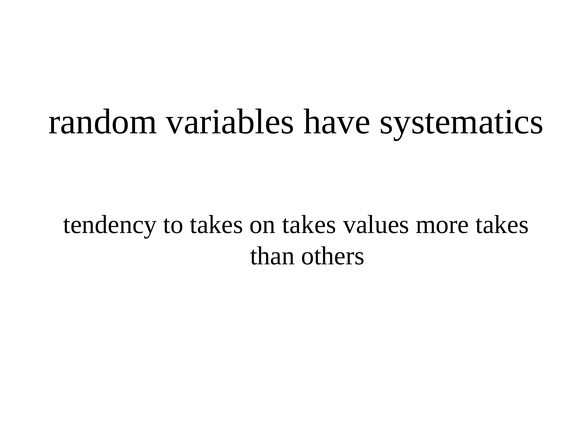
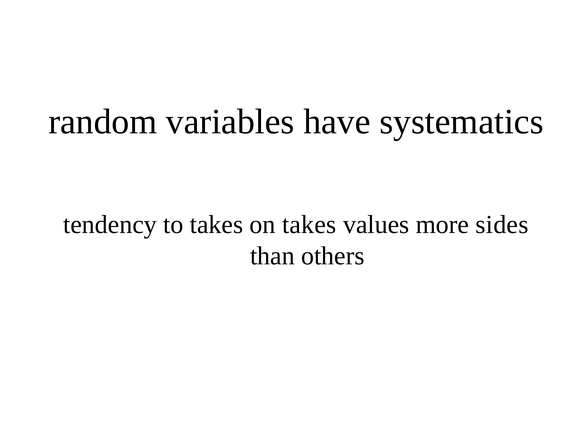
more takes: takes -> sides
